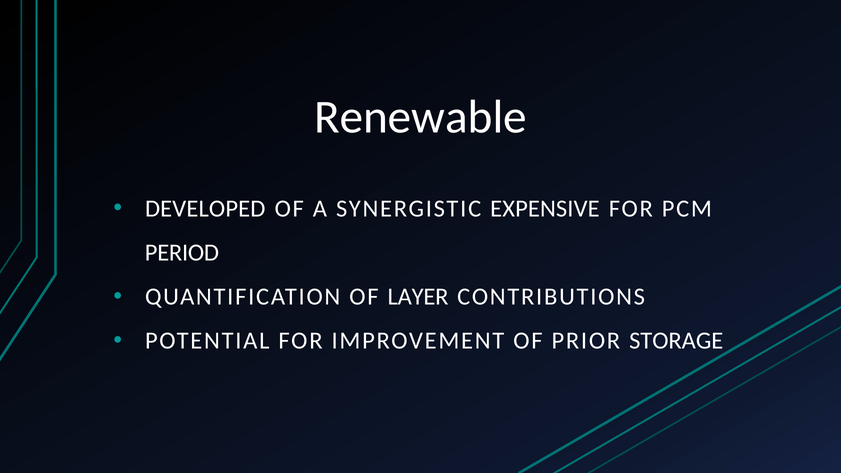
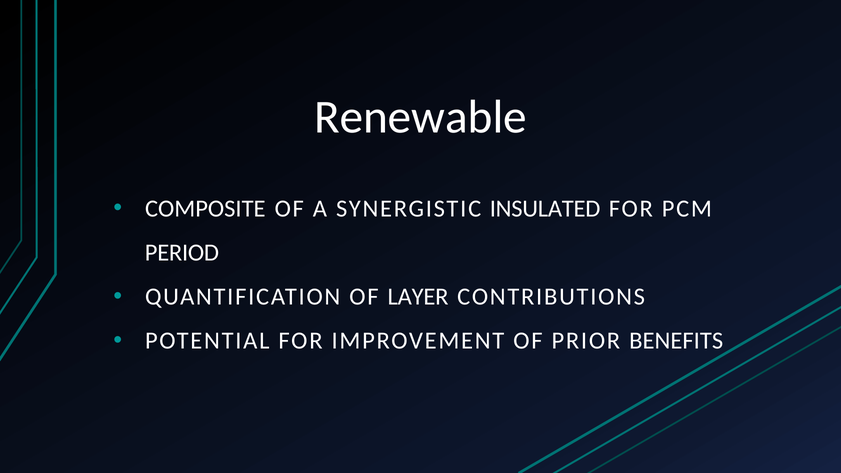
DEVELOPED: DEVELOPED -> COMPOSITE
EXPENSIVE: EXPENSIVE -> INSULATED
STORAGE: STORAGE -> BENEFITS
